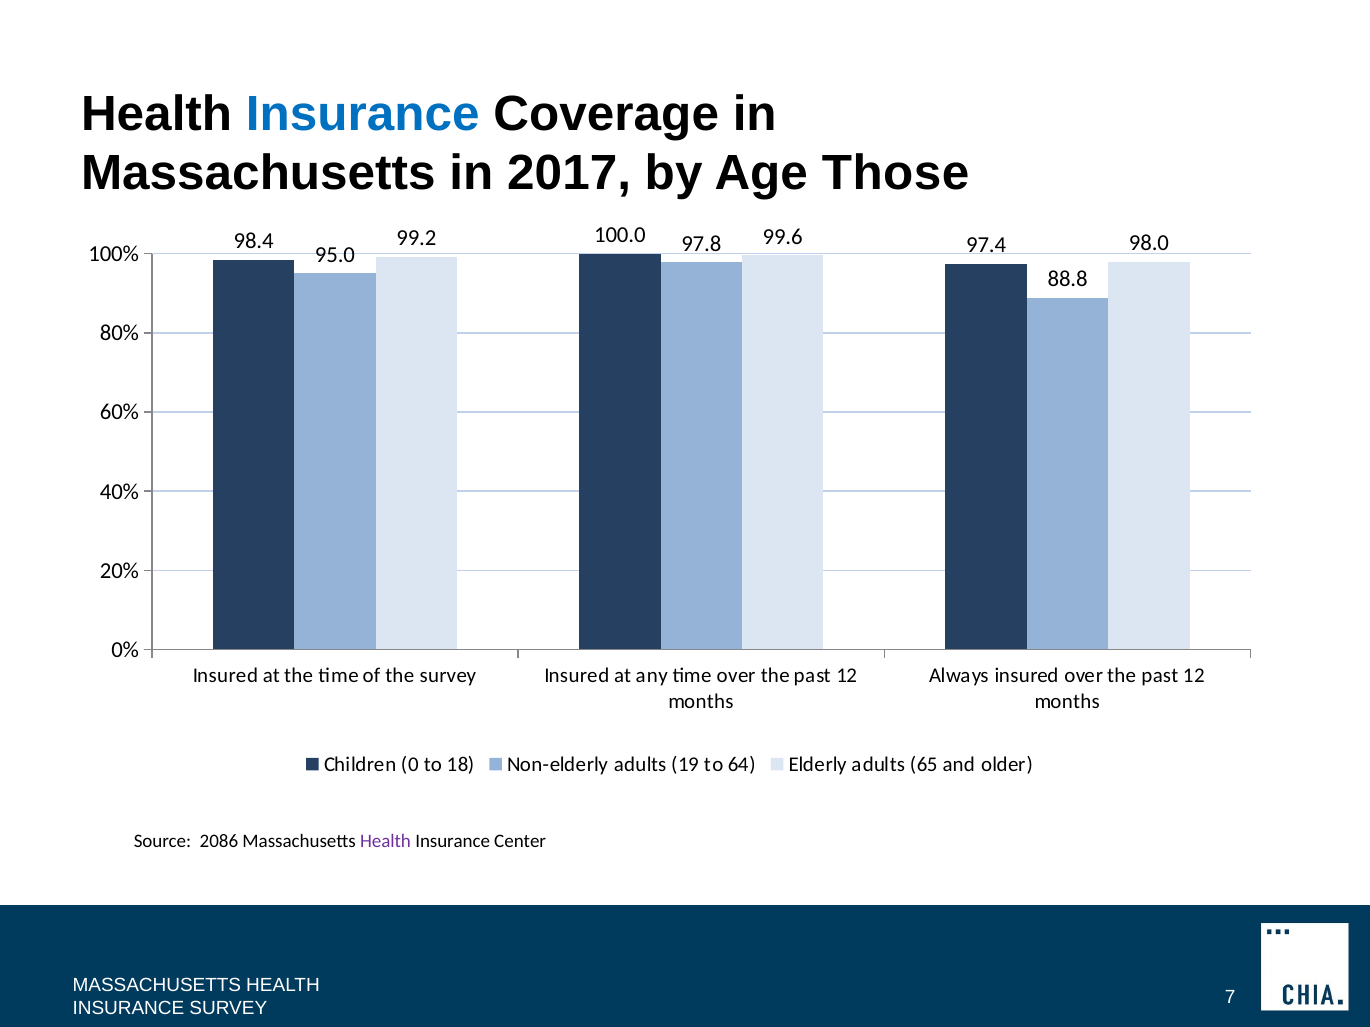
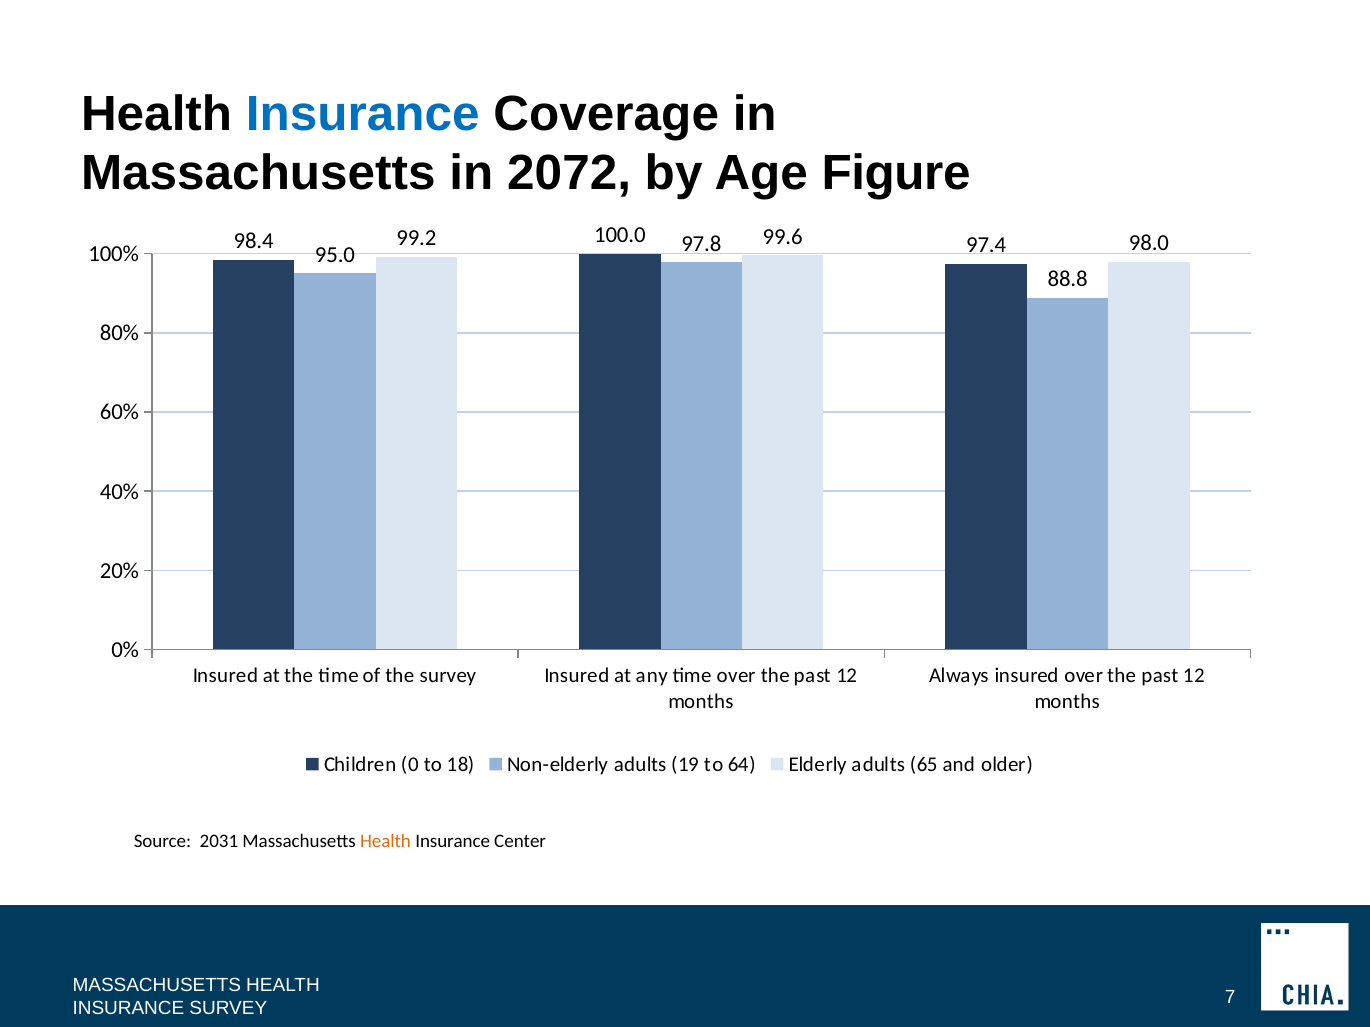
2017: 2017 -> 2072
Those: Those -> Figure
2086: 2086 -> 2031
Health at (386, 841) colour: purple -> orange
